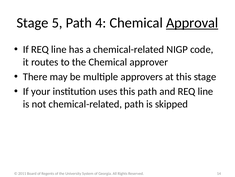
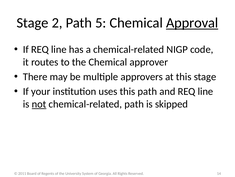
5: 5 -> 2
4: 4 -> 5
not underline: none -> present
